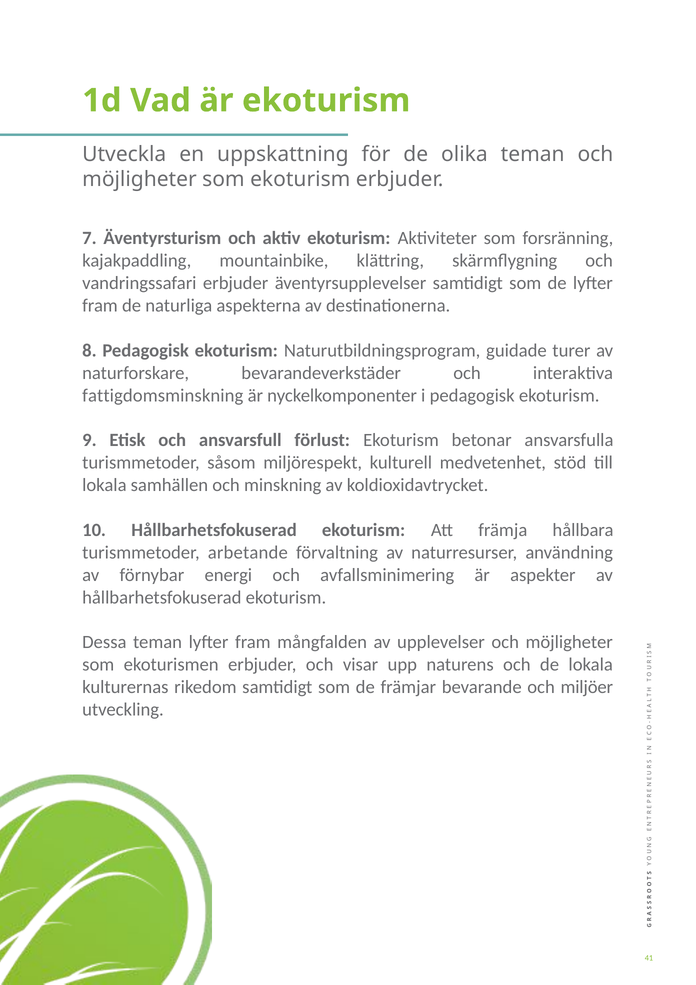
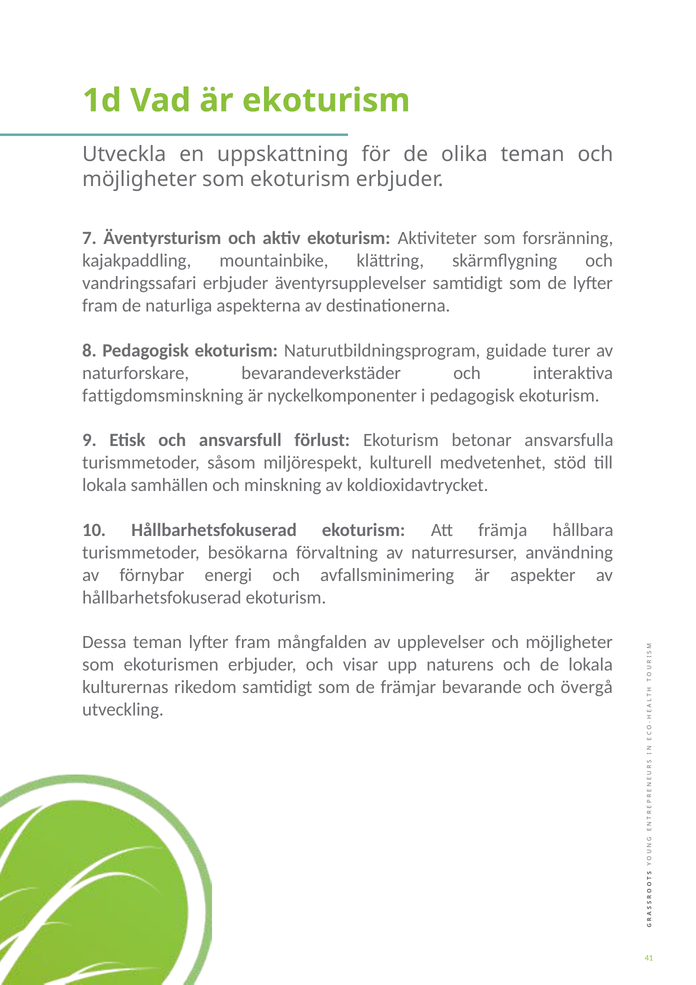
arbetande: arbetande -> besökarna
miljöer: miljöer -> övergå
